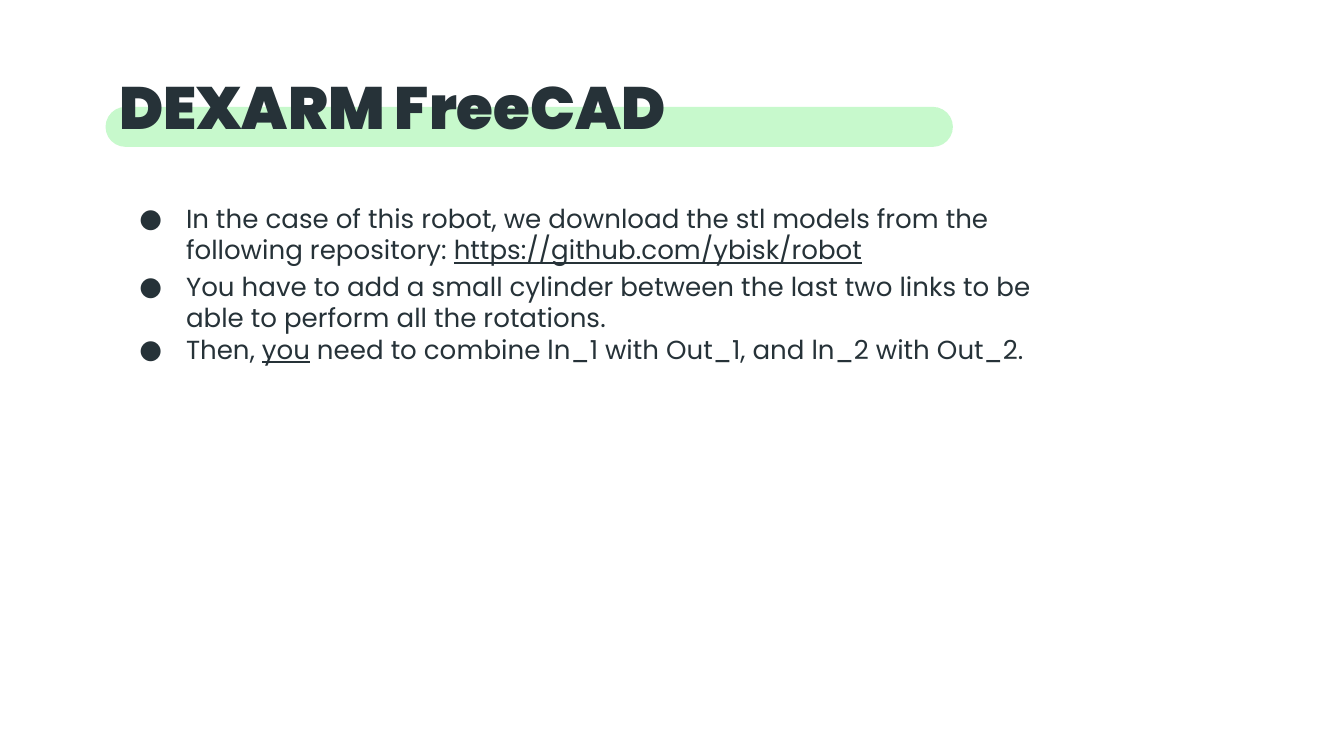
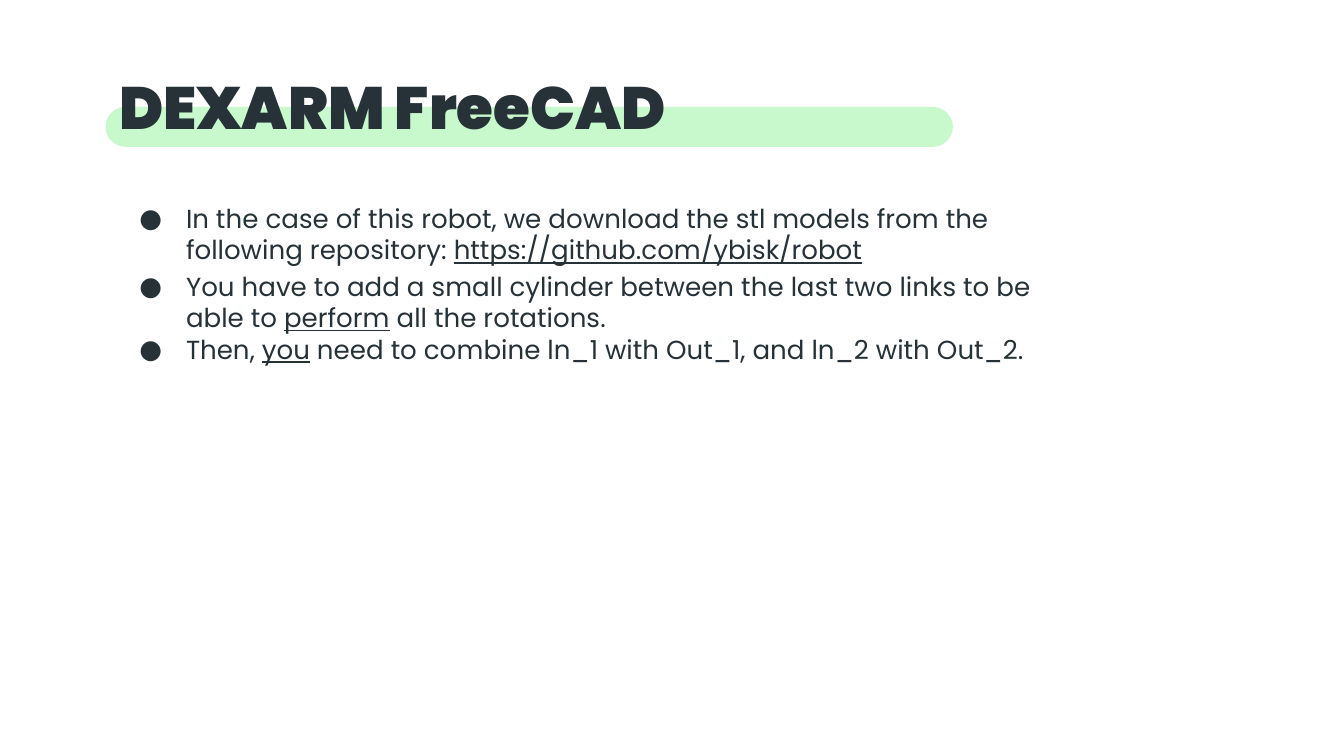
perform underline: none -> present
